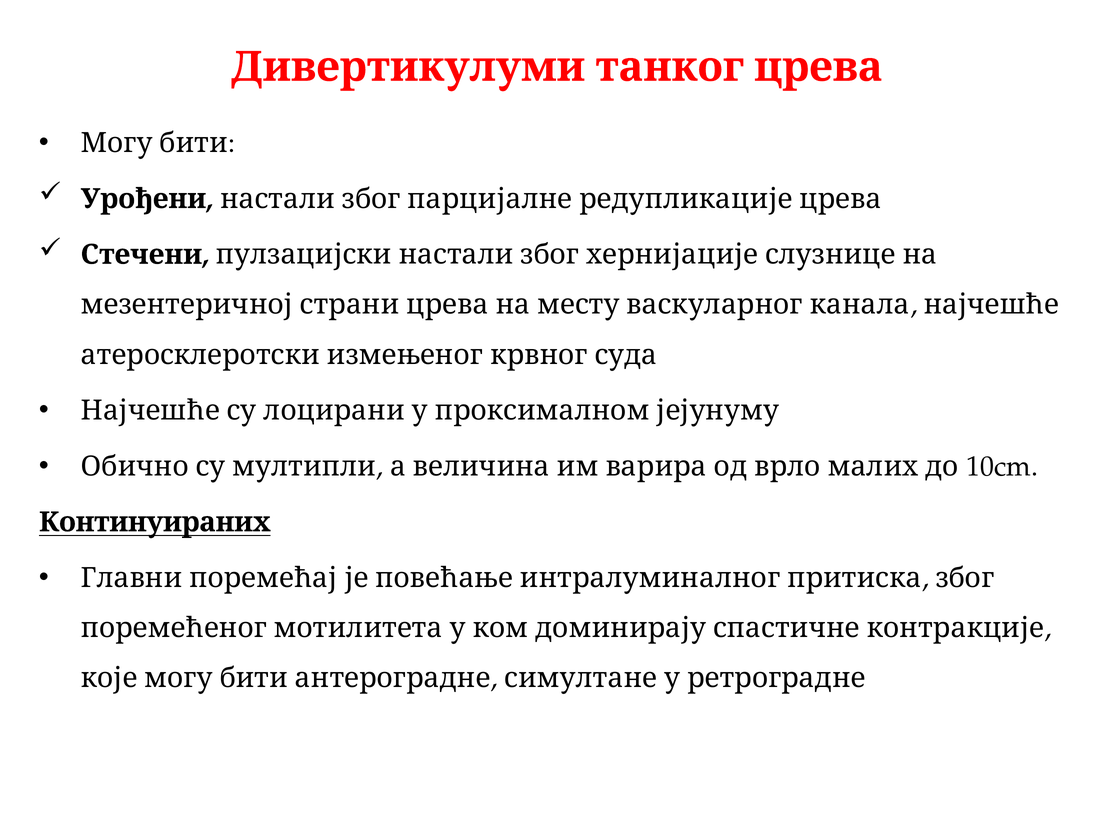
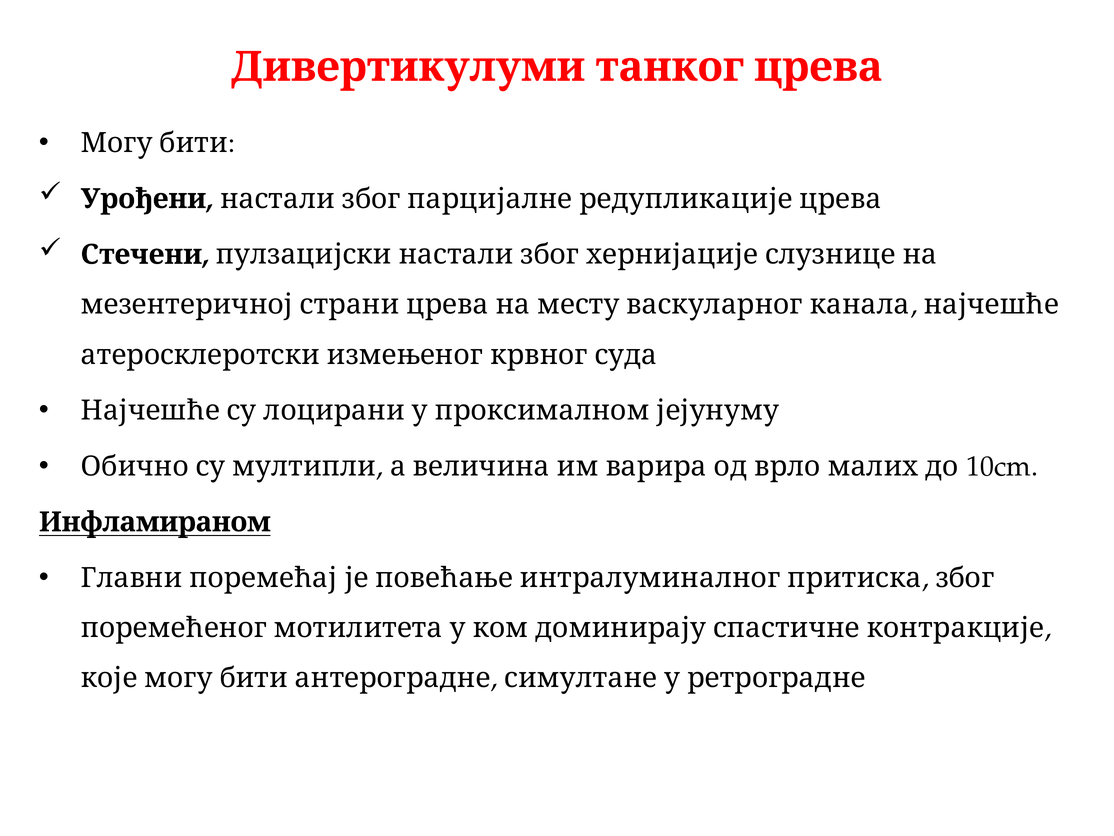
Континуираних: Континуираних -> Инфламираном
